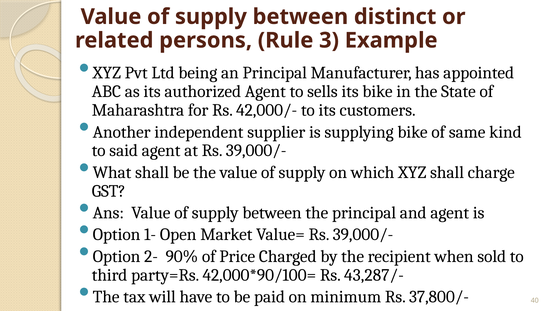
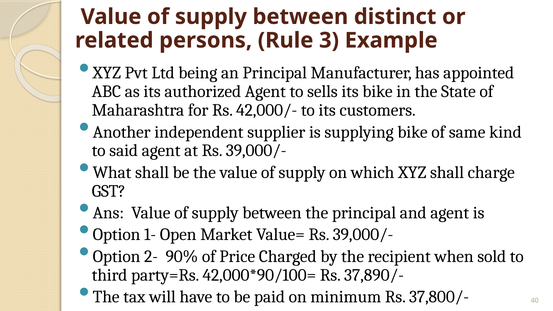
43,287/-: 43,287/- -> 37,890/-
